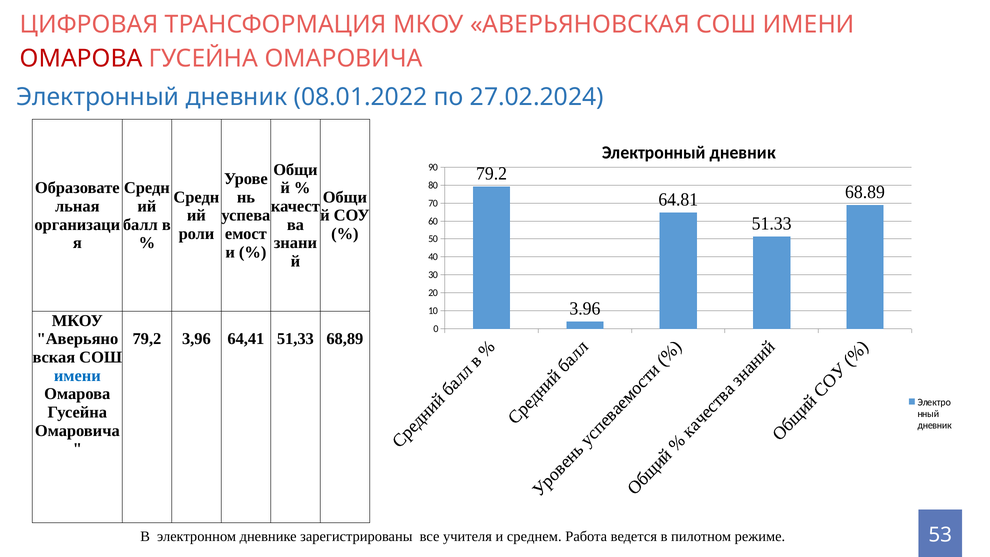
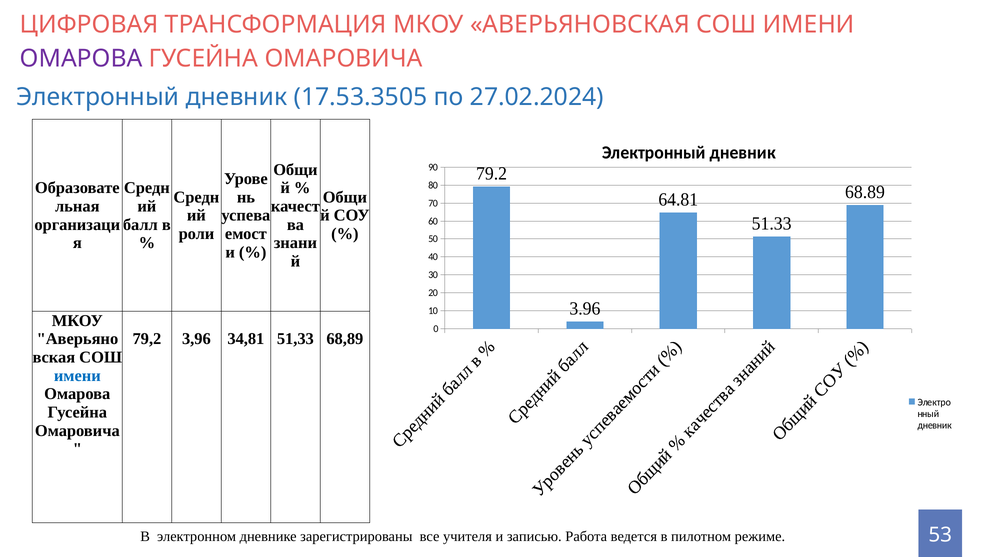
ОМАРОВА at (81, 59) colour: red -> purple
08.01.2022: 08.01.2022 -> 17.53.3505
64,41: 64,41 -> 34,81
среднем: среднем -> записью
